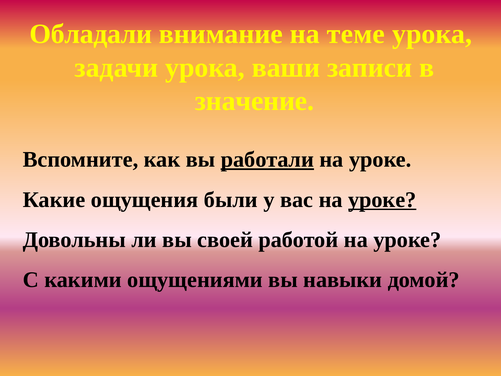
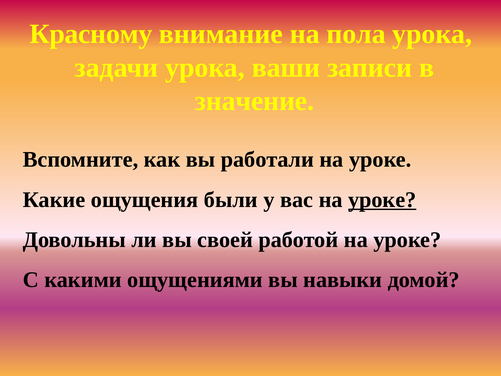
Обладали: Обладали -> Красному
теме: теме -> пола
работали underline: present -> none
